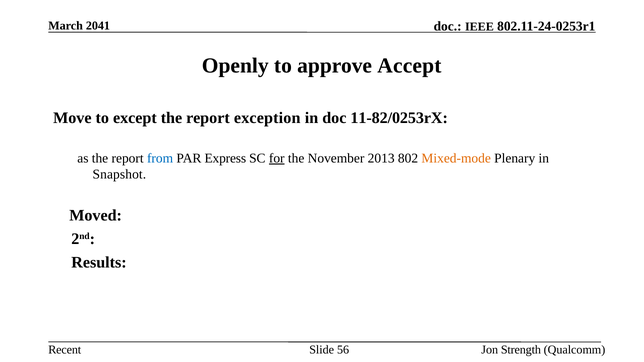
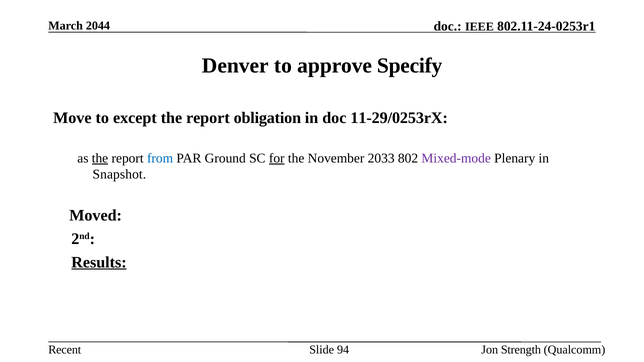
2041: 2041 -> 2044
Openly: Openly -> Denver
Accept: Accept -> Specify
exception: exception -> obligation
11-82/0253rX: 11-82/0253rX -> 11-29/0253rX
the at (100, 158) underline: none -> present
Express: Express -> Ground
2013: 2013 -> 2033
Mixed-mode colour: orange -> purple
Results underline: none -> present
56: 56 -> 94
